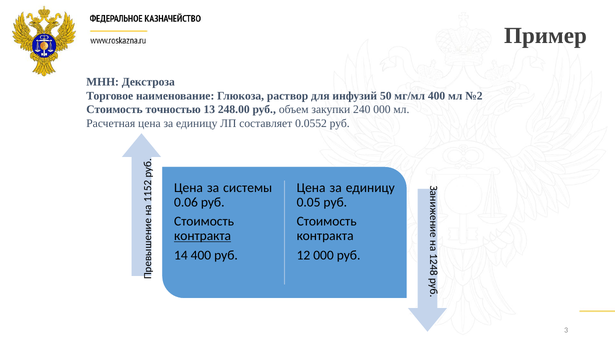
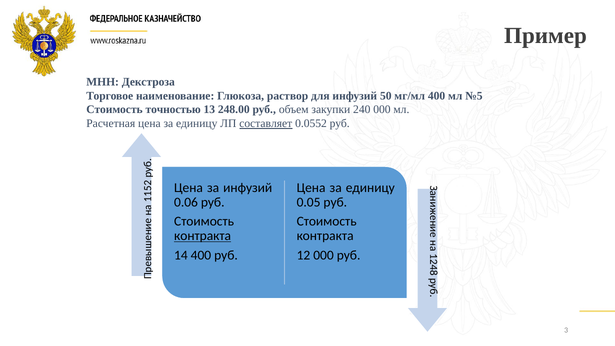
№2: №2 -> №5
составляет underline: none -> present
за системы: системы -> инфузий
